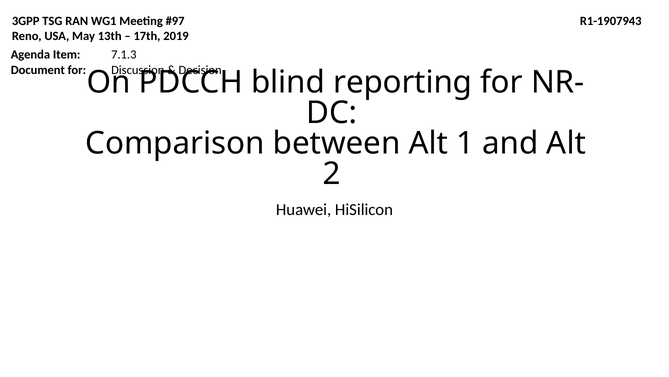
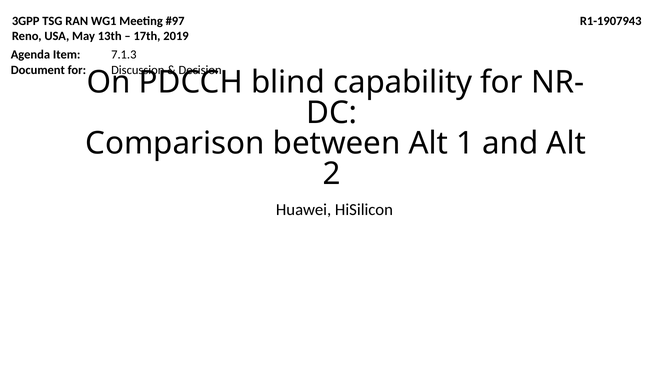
reporting: reporting -> capability
